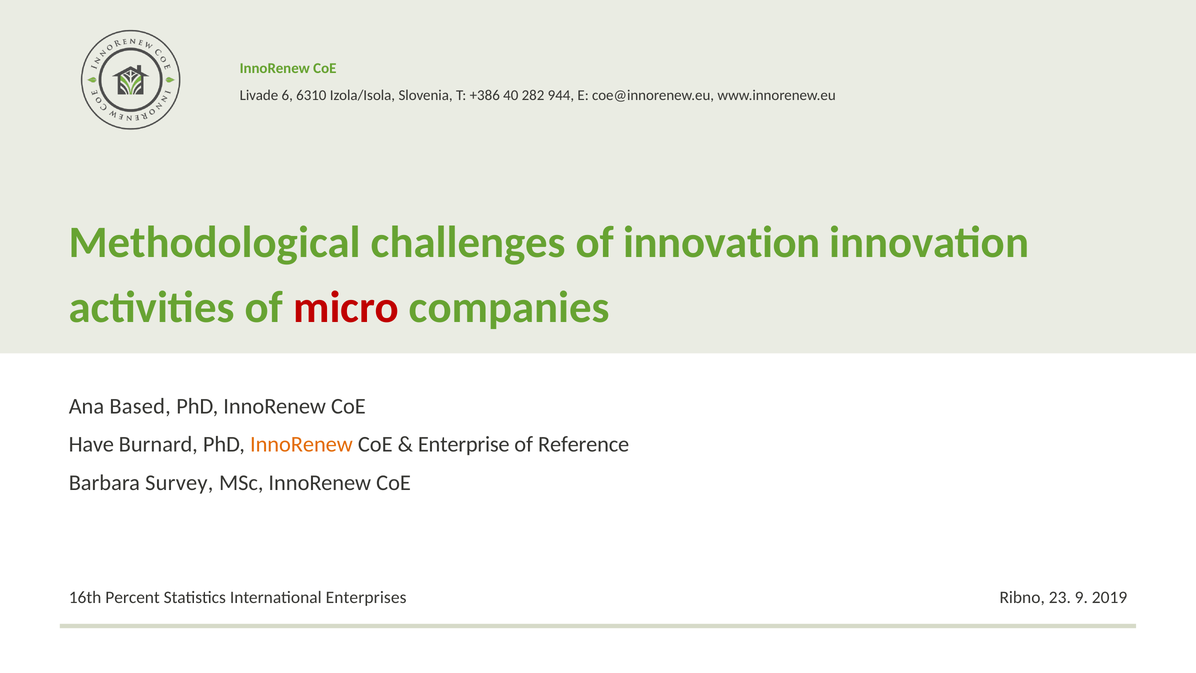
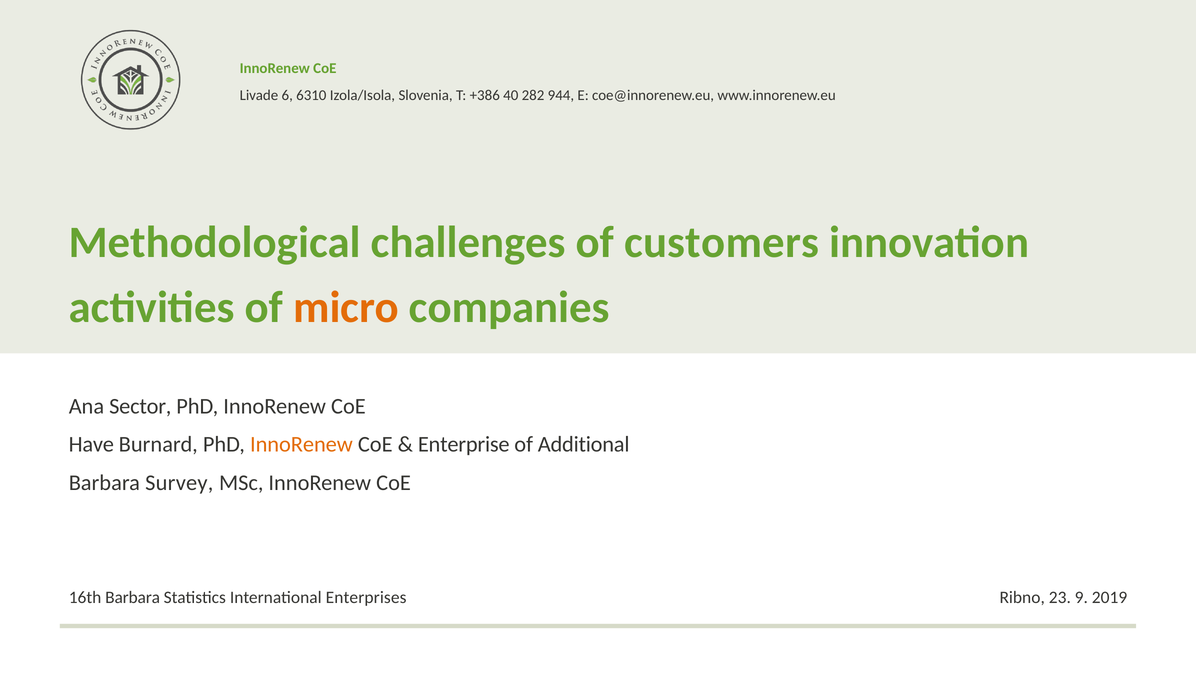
of innovation: innovation -> customers
micro colour: red -> orange
Based: Based -> Sector
Reference: Reference -> Additional
16th Percent: Percent -> Barbara
